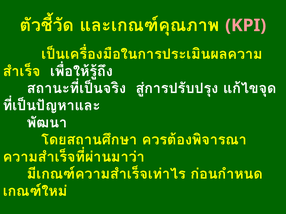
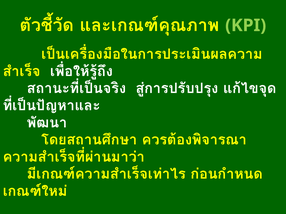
KPI colour: pink -> light green
